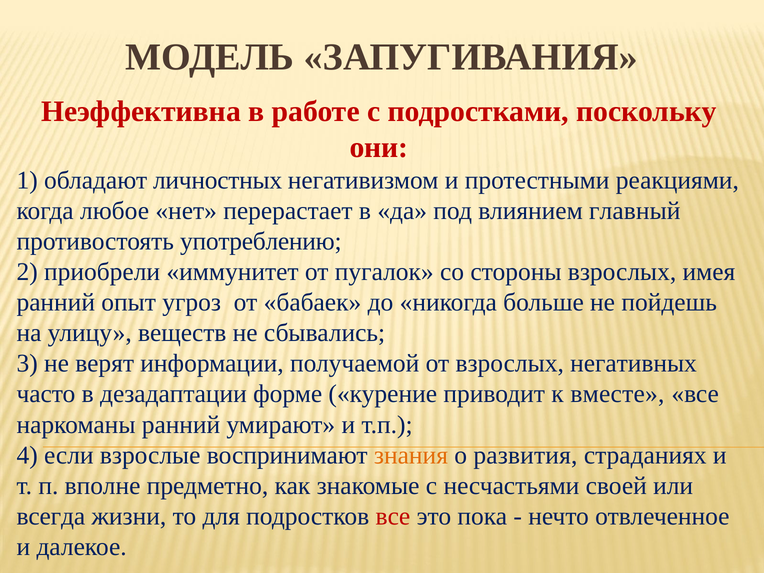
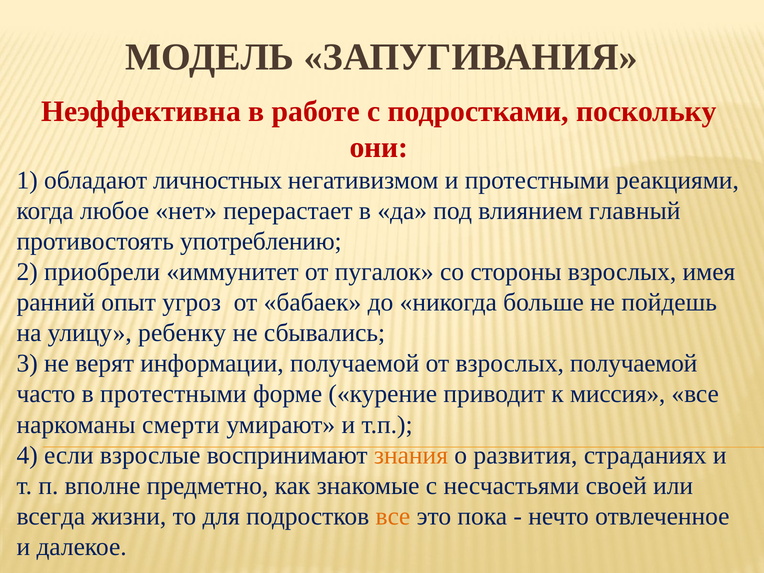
веществ: веществ -> ребенку
взрослых негативных: негативных -> получаемой
в дезадаптации: дезадаптации -> протестными
вместе: вместе -> миссия
наркоманы ранний: ранний -> смерти
все at (393, 516) colour: red -> orange
